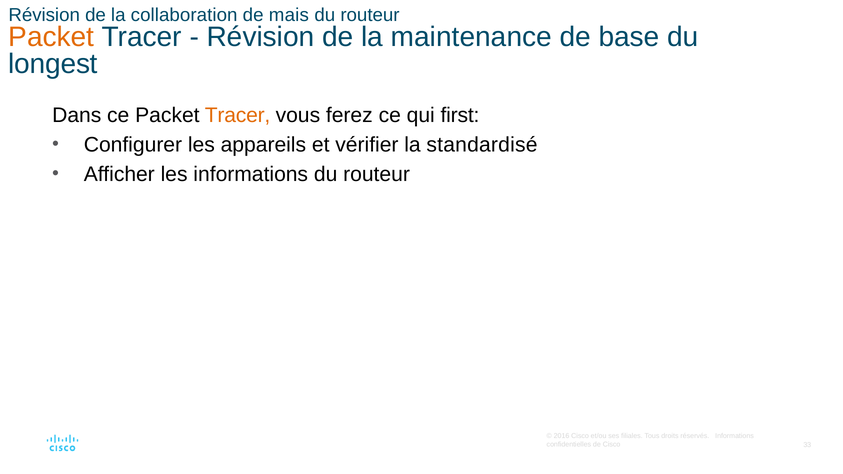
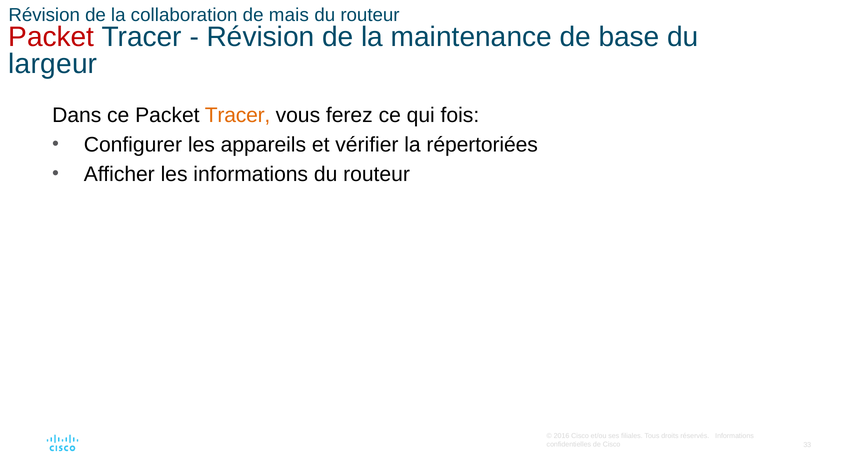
Packet at (51, 37) colour: orange -> red
longest: longest -> largeur
first: first -> fois
standardisé: standardisé -> répertoriées
